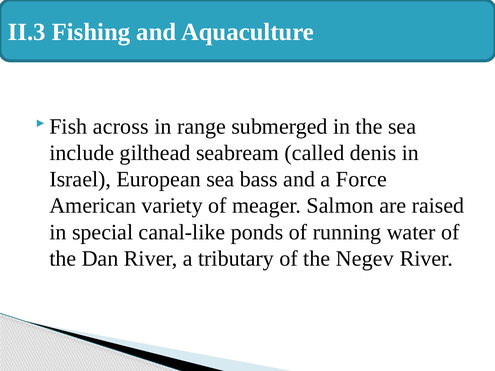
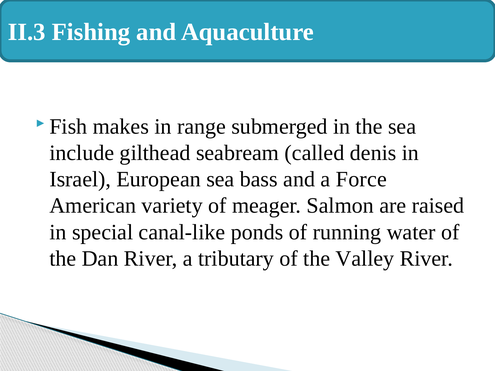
across: across -> makes
Negev: Negev -> Valley
